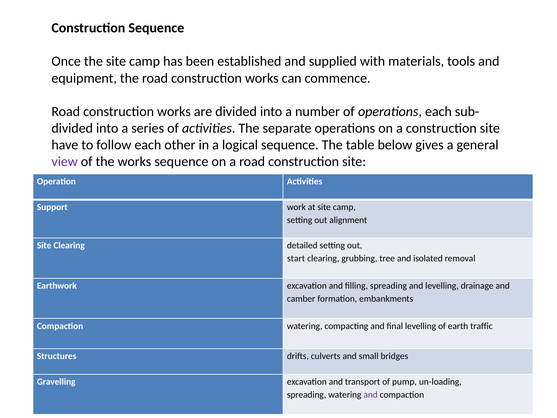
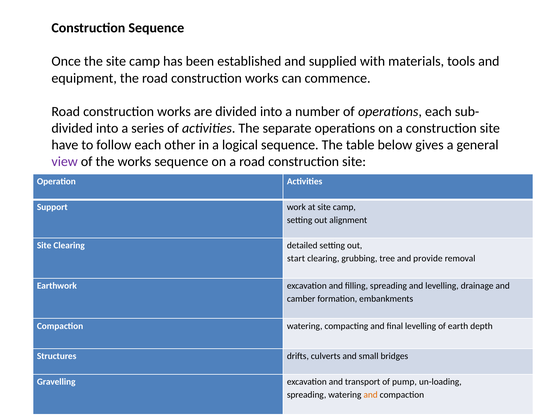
isolated: isolated -> provide
traffic: traffic -> depth
and at (371, 394) colour: purple -> orange
